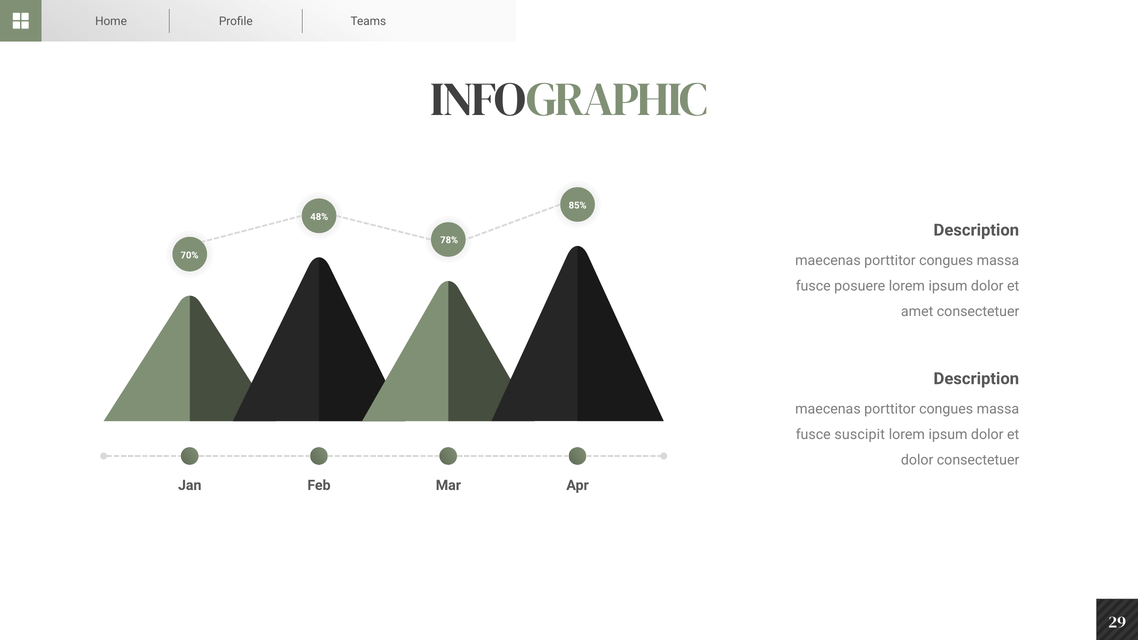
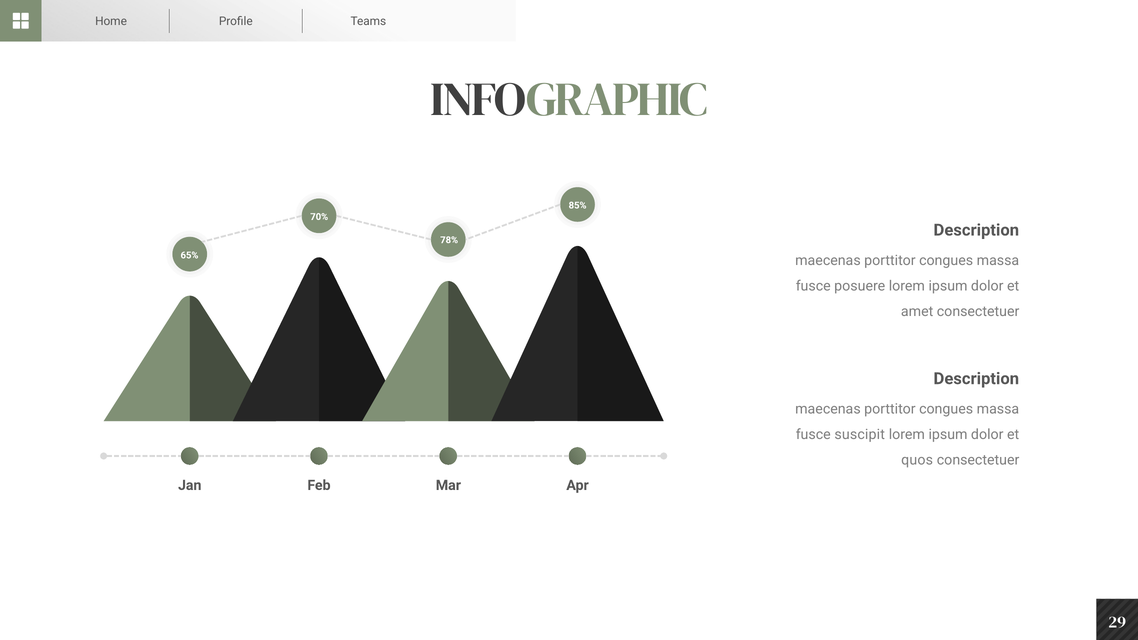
48%: 48% -> 70%
70%: 70% -> 65%
dolor at (917, 460): dolor -> quos
